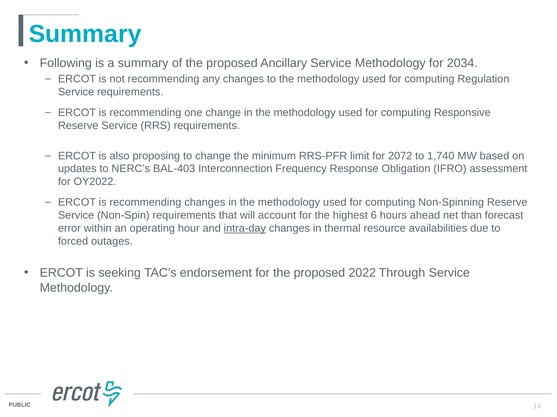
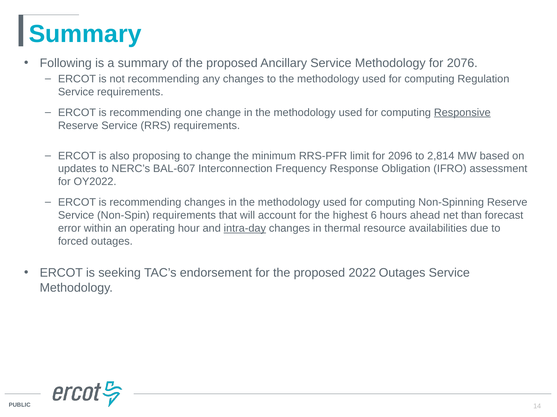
2034: 2034 -> 2076
Responsive underline: none -> present
2072: 2072 -> 2096
1,740: 1,740 -> 2,814
BAL-403: BAL-403 -> BAL-607
2022 Through: Through -> Outages
